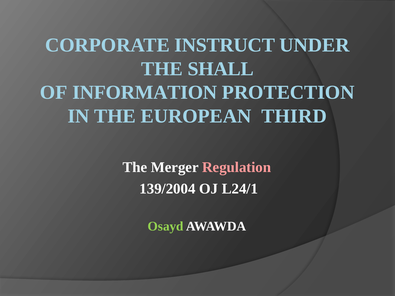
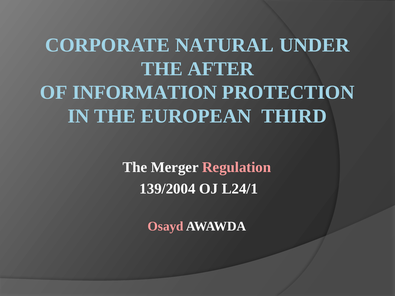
INSTRUCT: INSTRUCT -> NATURAL
SHALL: SHALL -> AFTER
Osayd colour: light green -> pink
